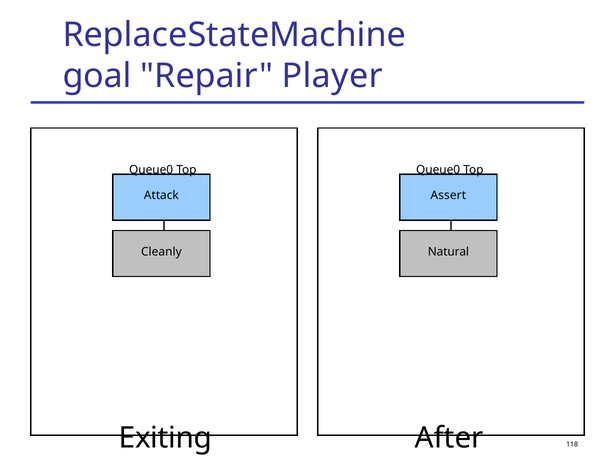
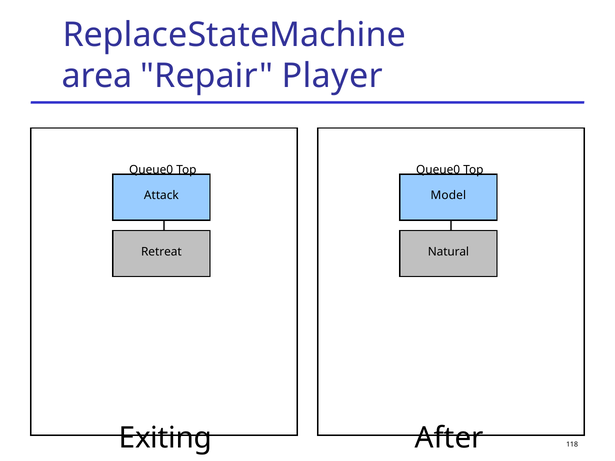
goal: goal -> area
Assert: Assert -> Model
Cleanly: Cleanly -> Retreat
